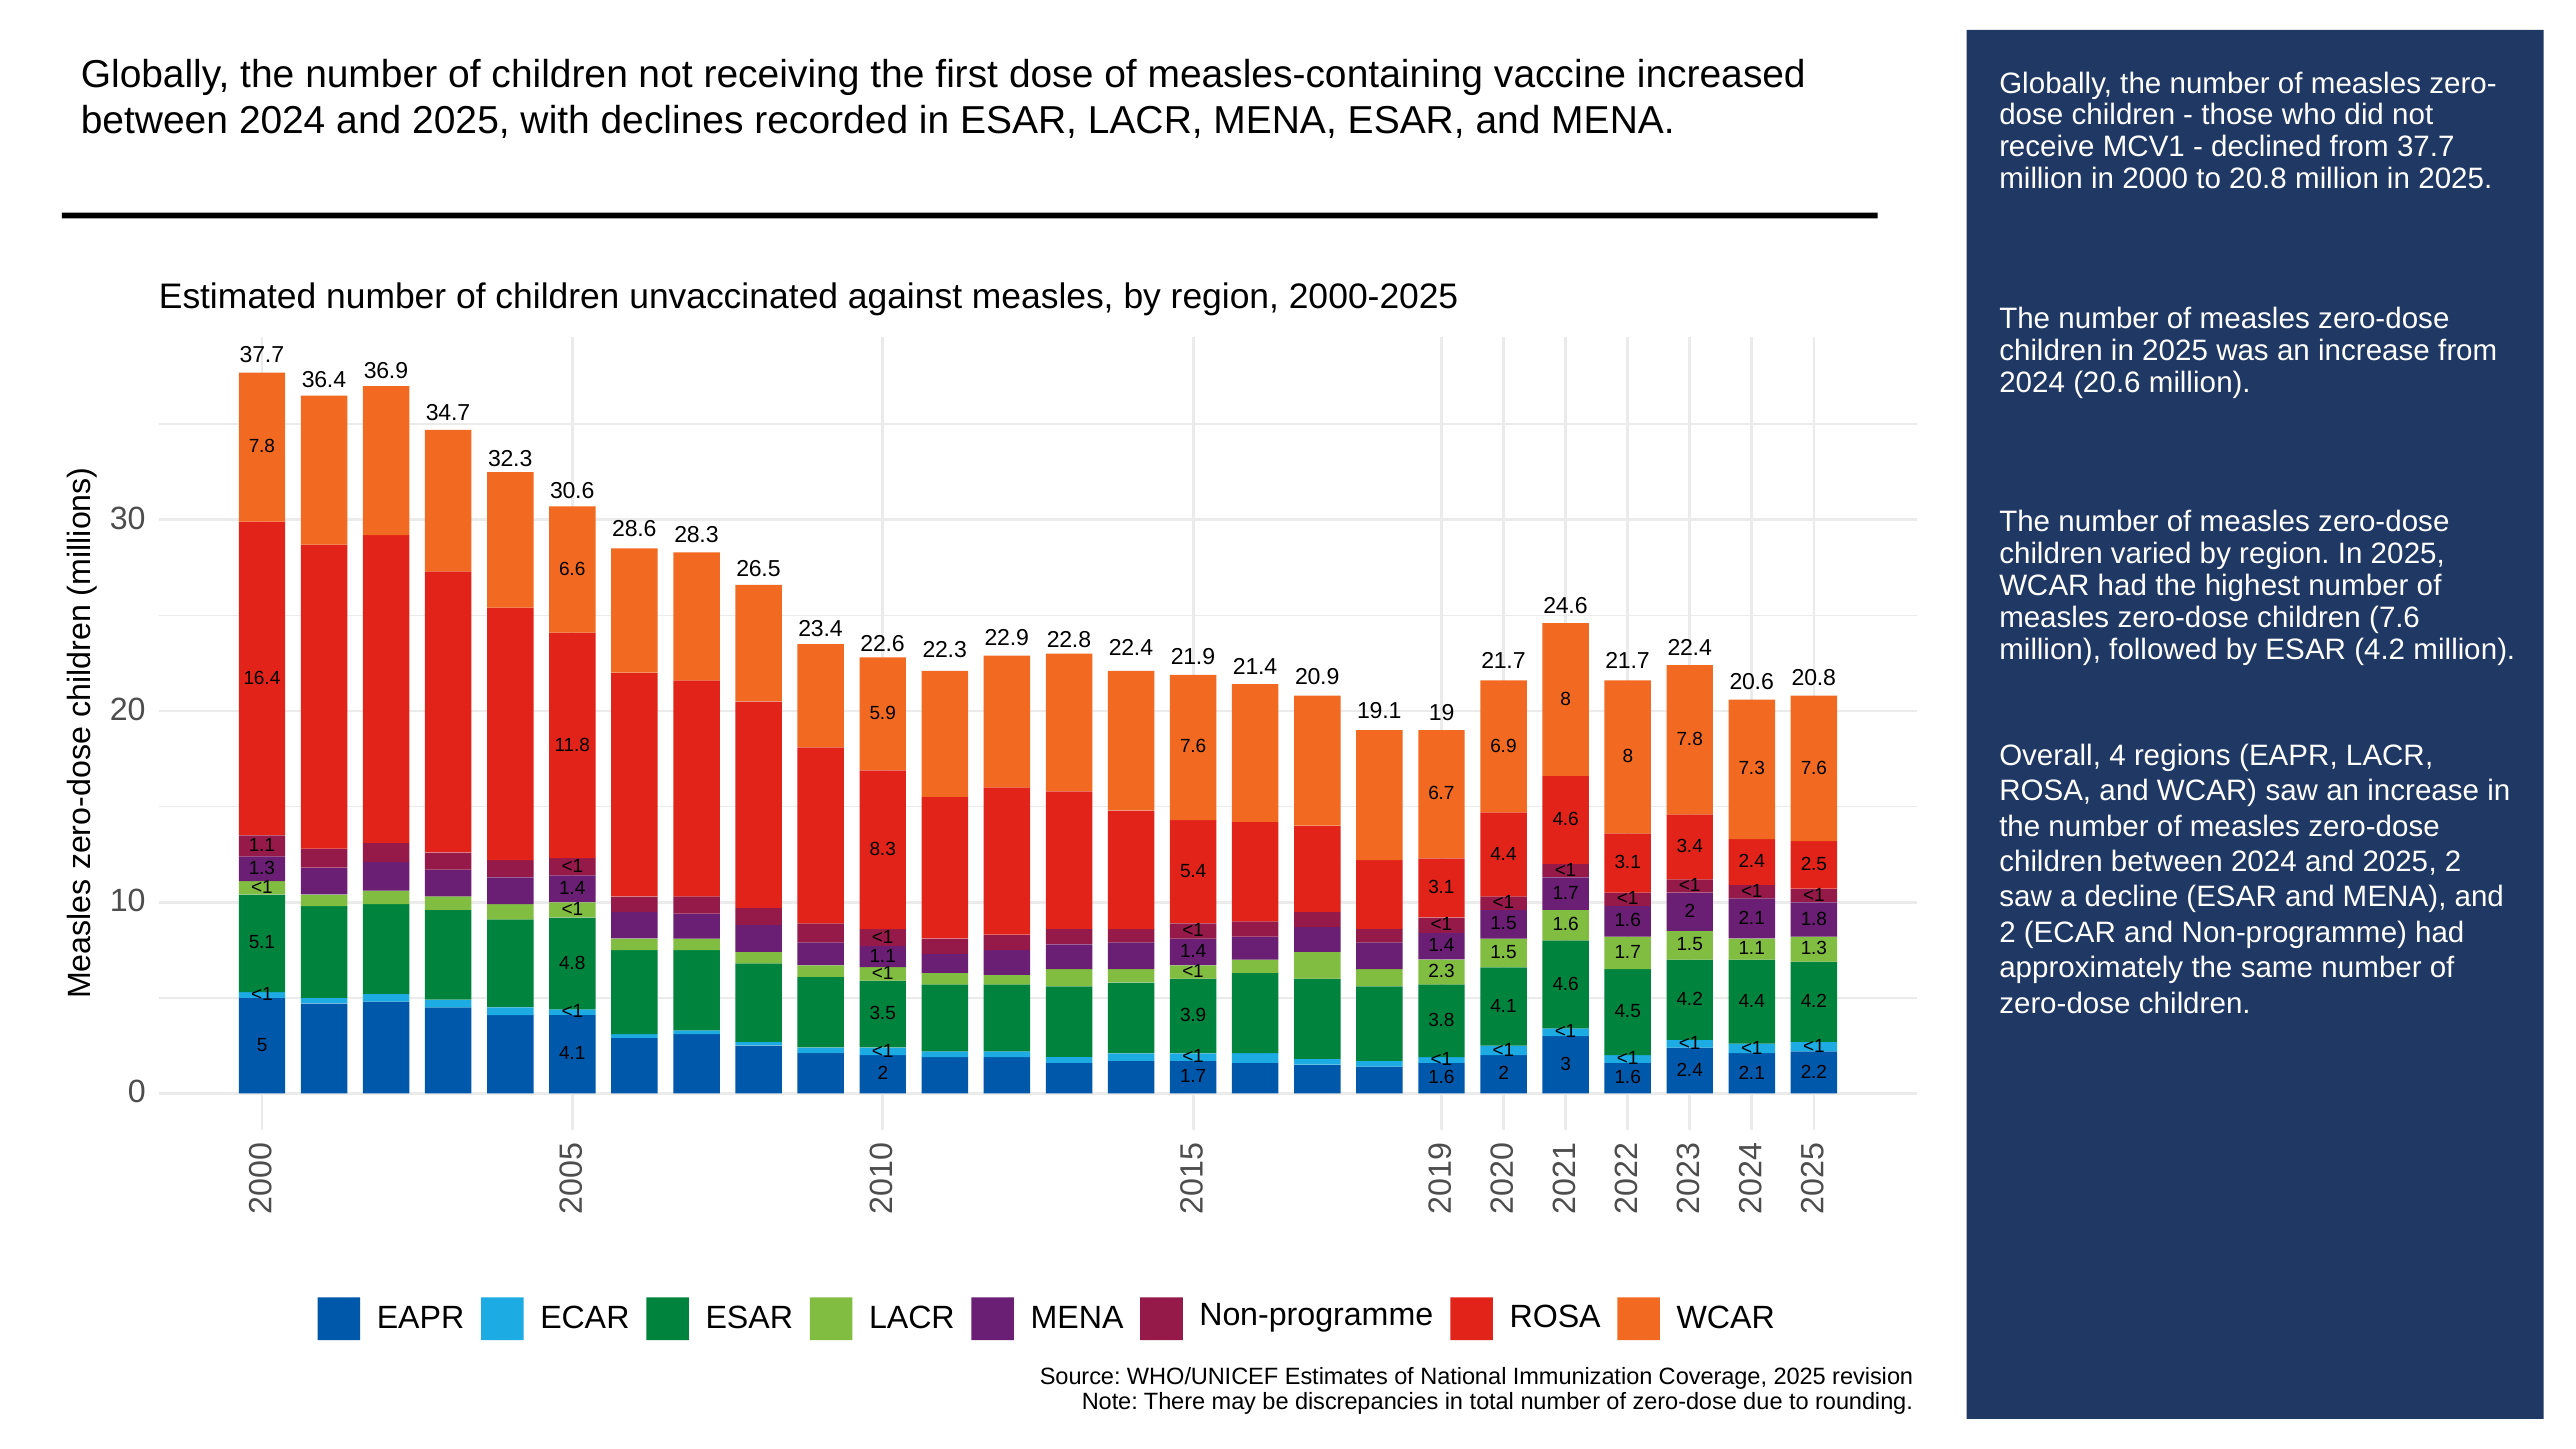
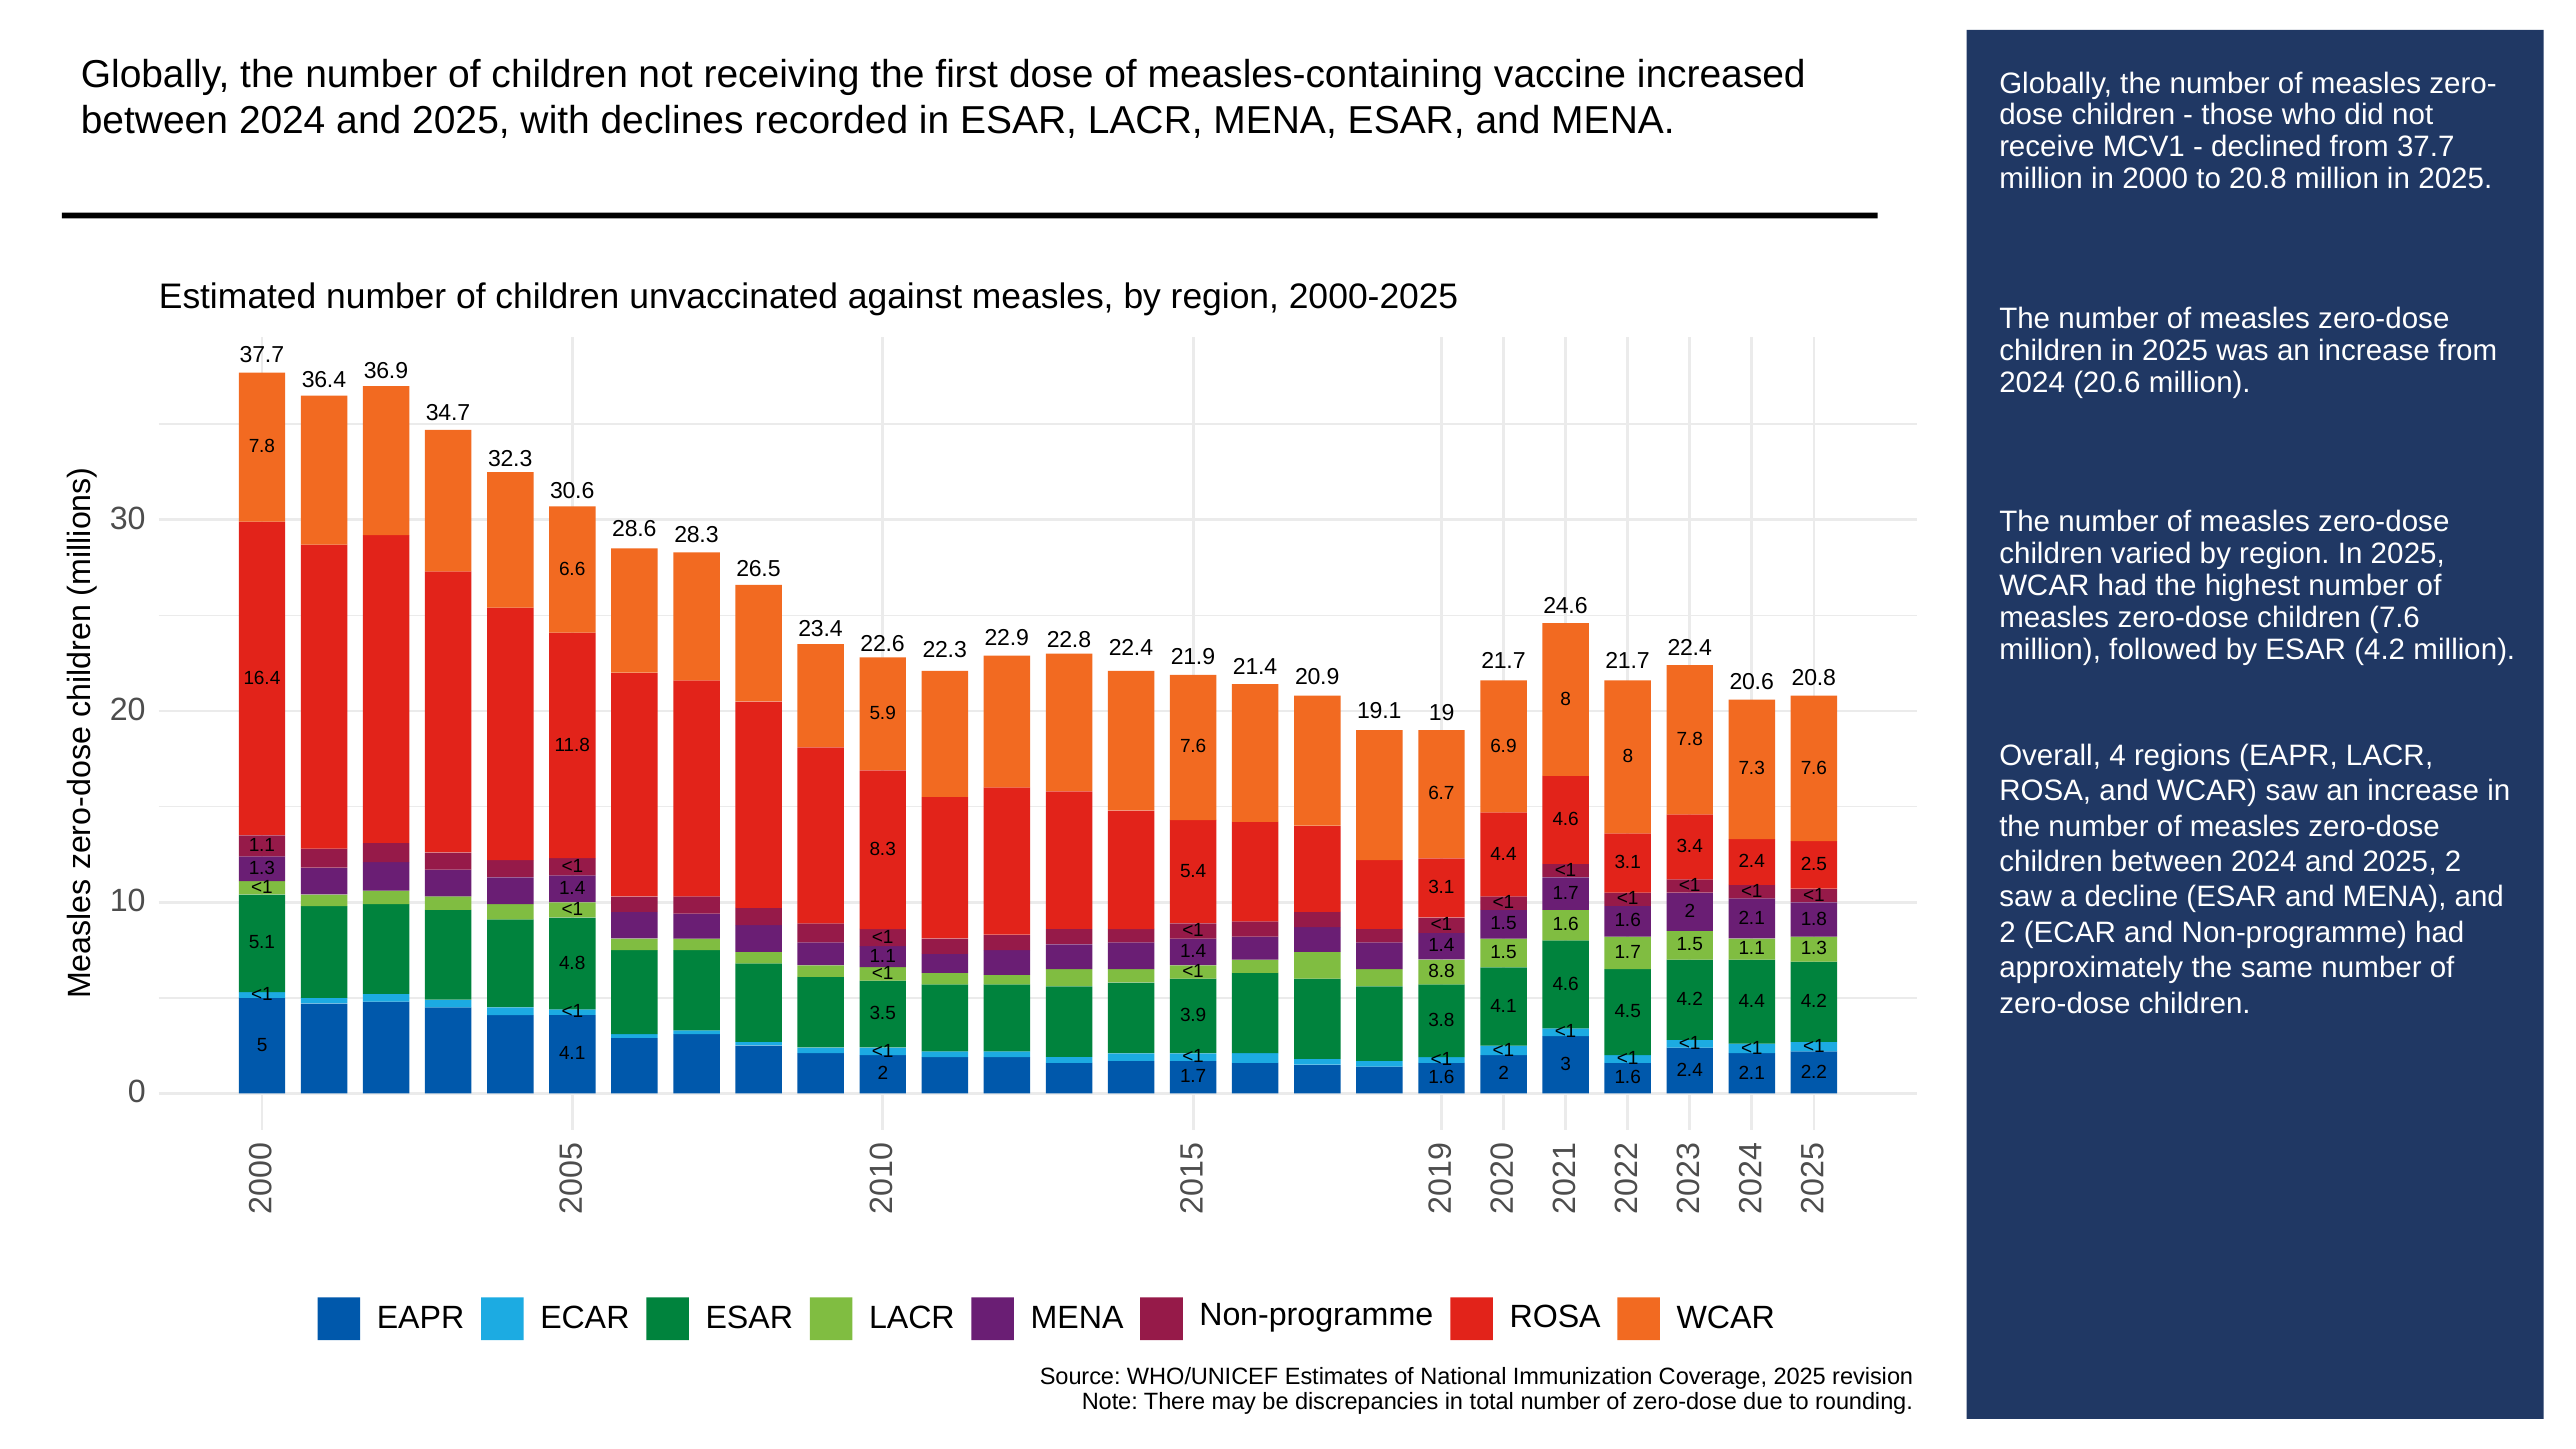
2.3: 2.3 -> 8.8
